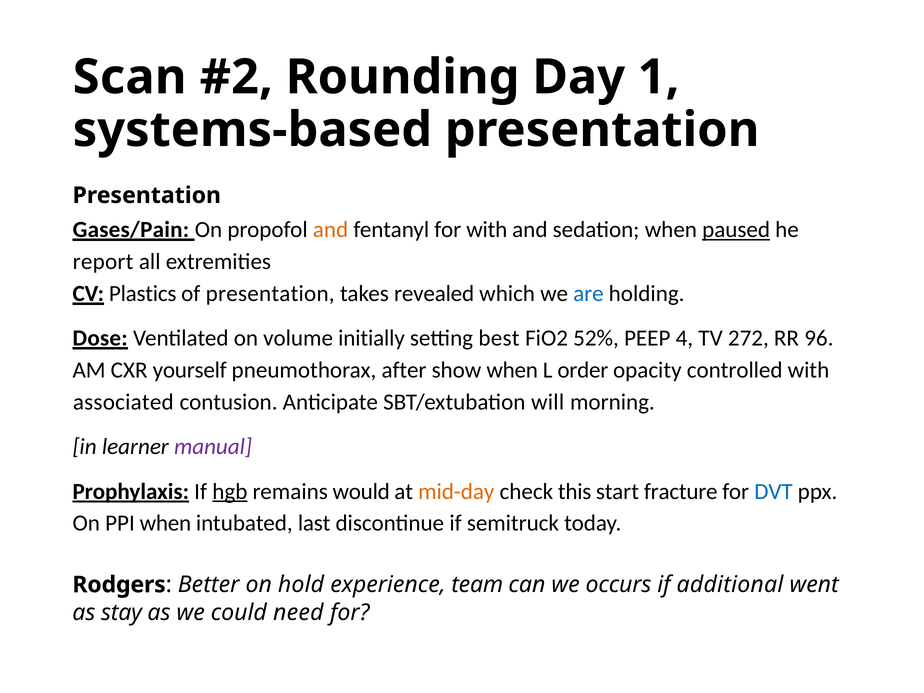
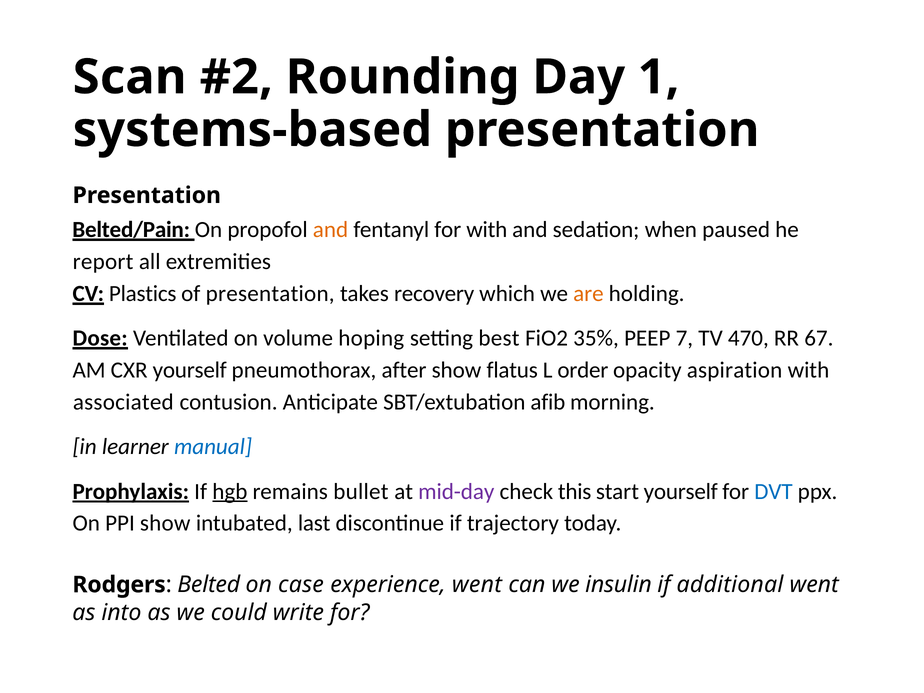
Gases/Pain: Gases/Pain -> Belted/Pain
paused underline: present -> none
revealed: revealed -> recovery
are colour: blue -> orange
initially: initially -> hoping
52%: 52% -> 35%
4: 4 -> 7
272: 272 -> 470
96: 96 -> 67
show when: when -> flatus
controlled: controlled -> aspiration
will: will -> afib
manual colour: purple -> blue
would: would -> bullet
mid-day colour: orange -> purple
start fracture: fracture -> yourself
PPI when: when -> show
semitruck: semitruck -> trajectory
Better: Better -> Belted
hold: hold -> case
experience team: team -> went
occurs: occurs -> insulin
stay: stay -> into
need: need -> write
